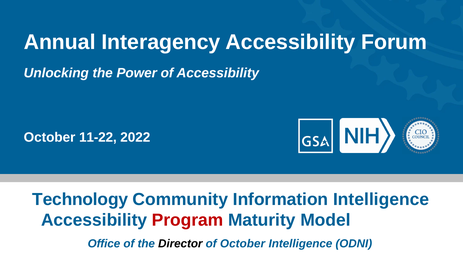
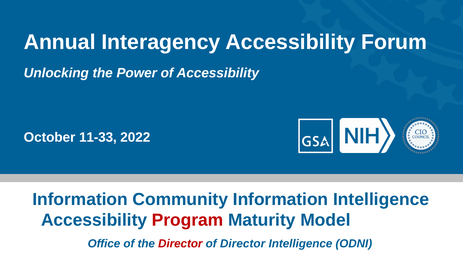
11-22: 11-22 -> 11-33
Technology at (80, 199): Technology -> Information
Director at (180, 243) colour: black -> red
of October: October -> Director
